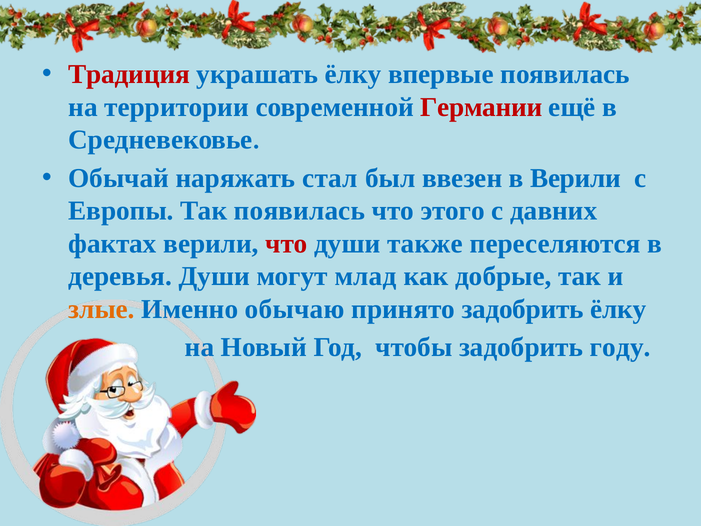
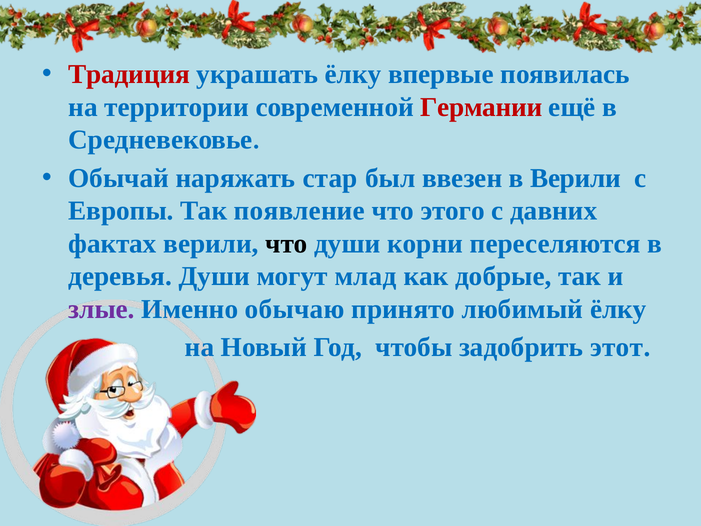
стал: стал -> стар
Так появилась: появилась -> появление
что at (286, 243) colour: red -> black
также: также -> корни
злые colour: orange -> purple
принято задобрить: задобрить -> любимый
году: году -> этот
